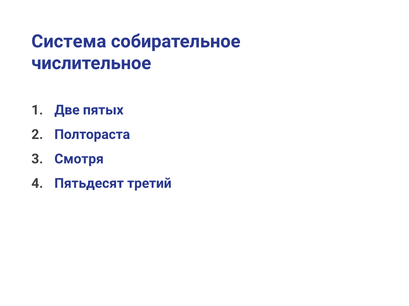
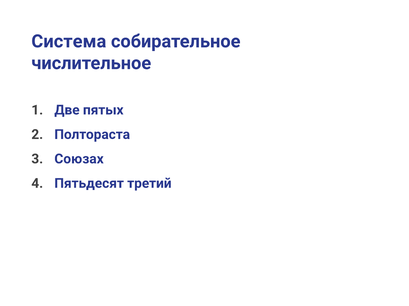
Смотря: Смотря -> Союзах
